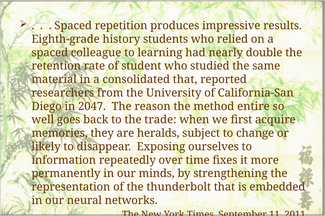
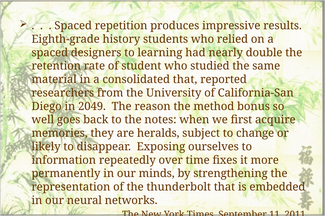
colleague: colleague -> designers
2047: 2047 -> 2049
entire: entire -> bonus
trade: trade -> notes
